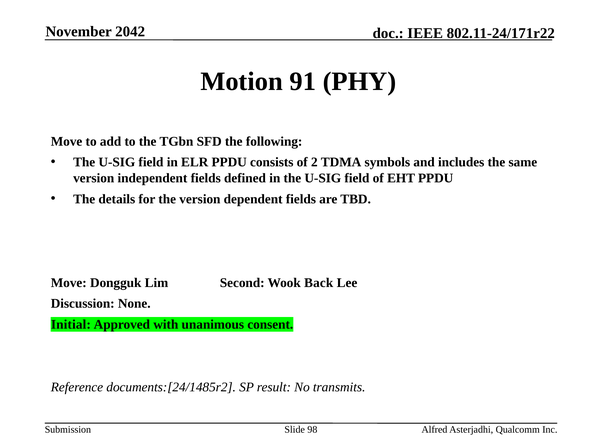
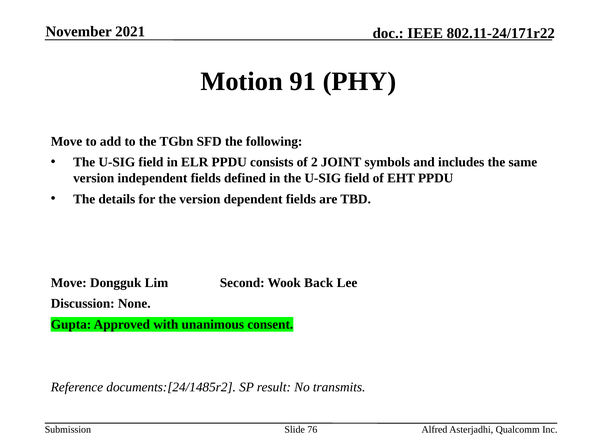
2042: 2042 -> 2021
TDMA: TDMA -> JOINT
Initial: Initial -> Gupta
98: 98 -> 76
